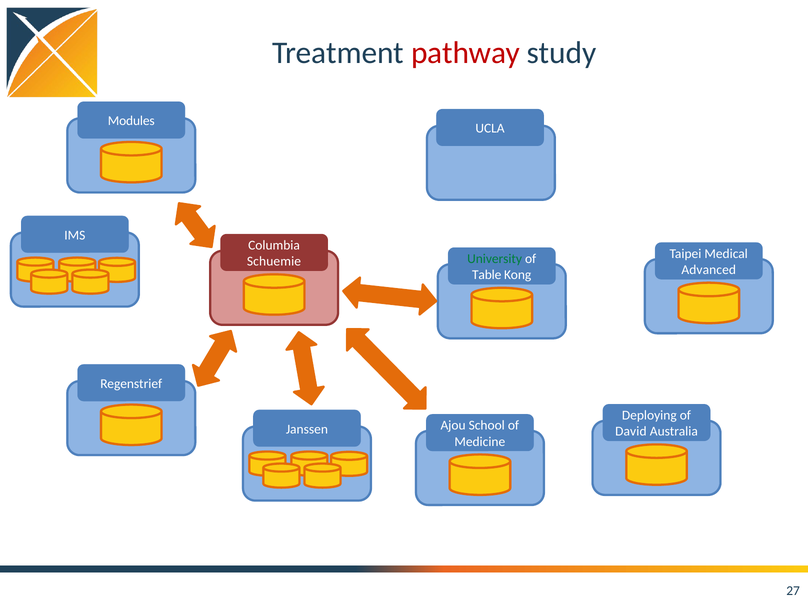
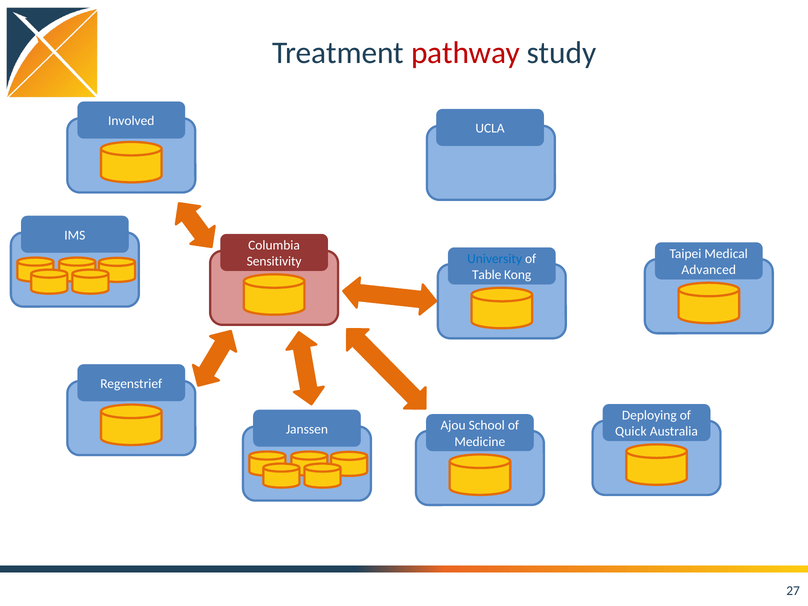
Modules: Modules -> Involved
University colour: green -> blue
Schuemie: Schuemie -> Sensitivity
David: David -> Quick
